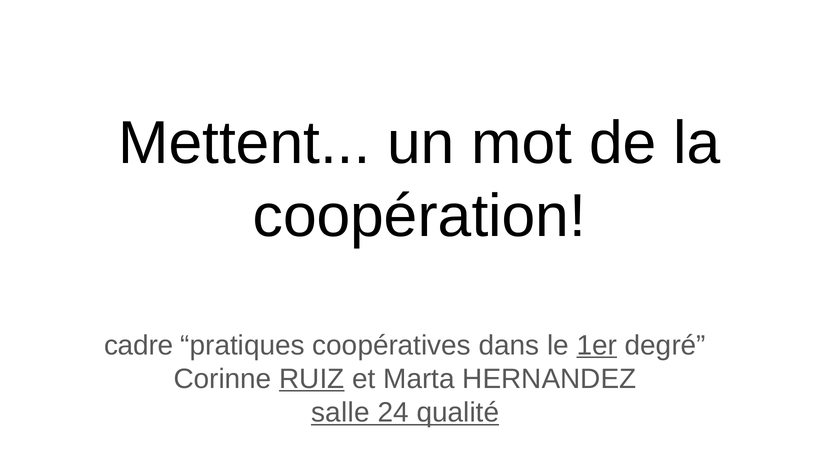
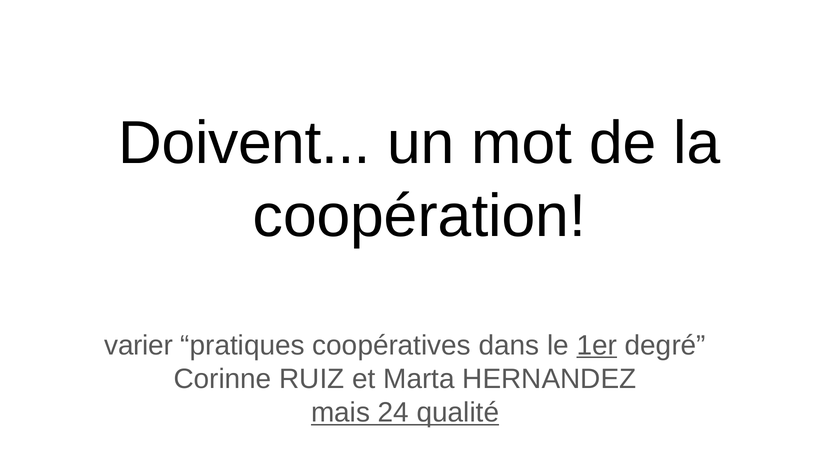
Mettent: Mettent -> Doivent
cadre: cadre -> varier
RUIZ underline: present -> none
salle: salle -> mais
